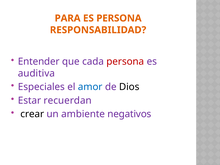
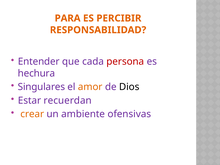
ES PERSONA: PERSONA -> PERCIBIR
auditiva: auditiva -> hechura
Especiales: Especiales -> Singulares
amor colour: blue -> orange
crear colour: black -> orange
negativos: negativos -> ofensivas
